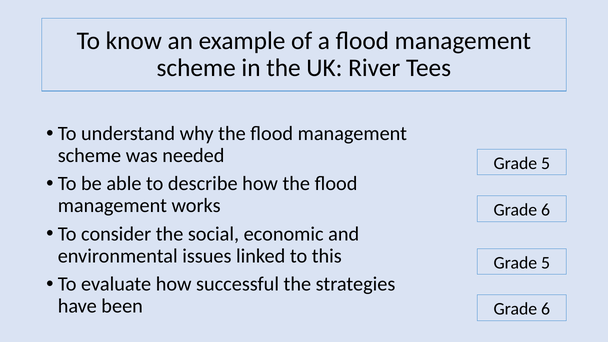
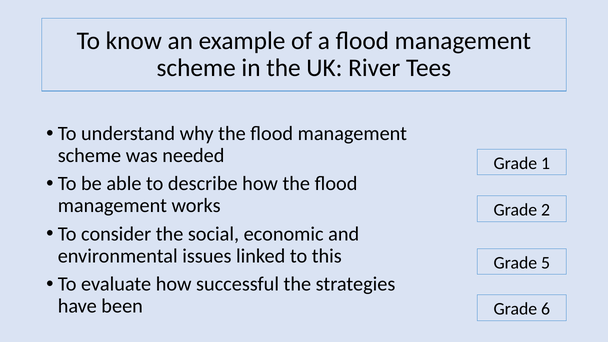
5 at (546, 163): 5 -> 1
6 at (546, 210): 6 -> 2
